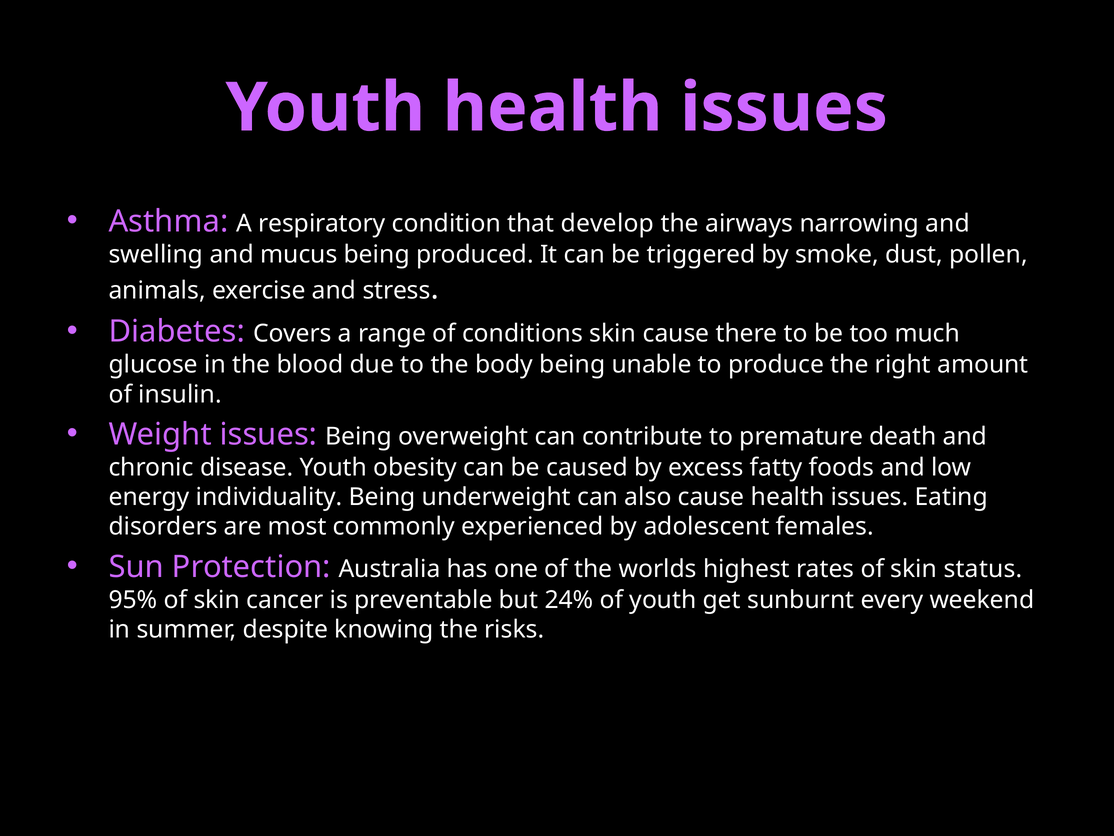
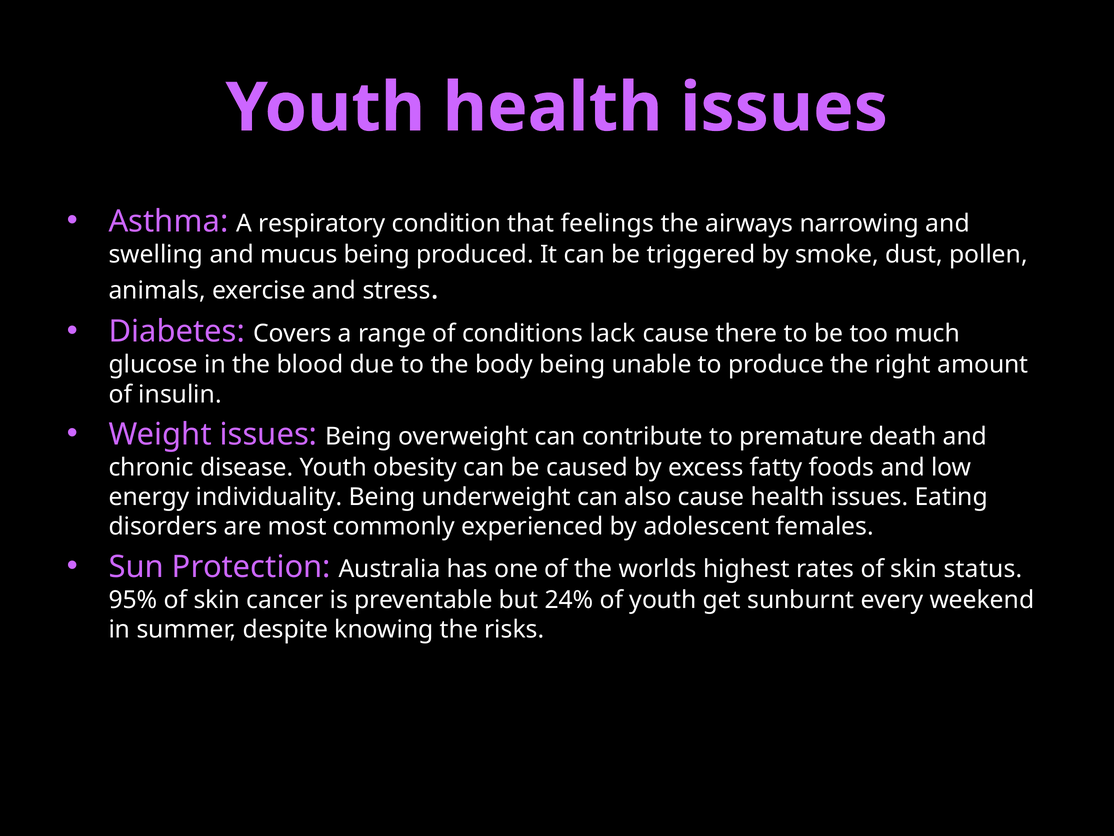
develop: develop -> feelings
conditions skin: skin -> lack
